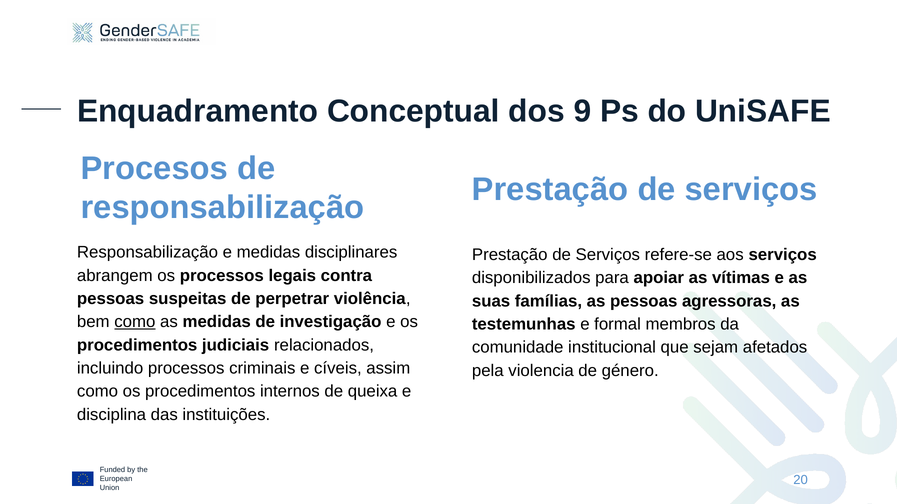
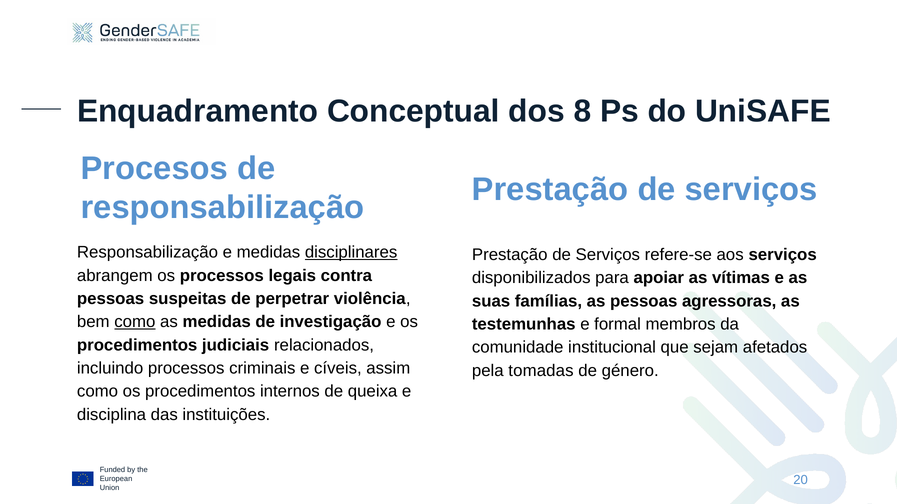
9: 9 -> 8
disciplinares underline: none -> present
violencia: violencia -> tomadas
